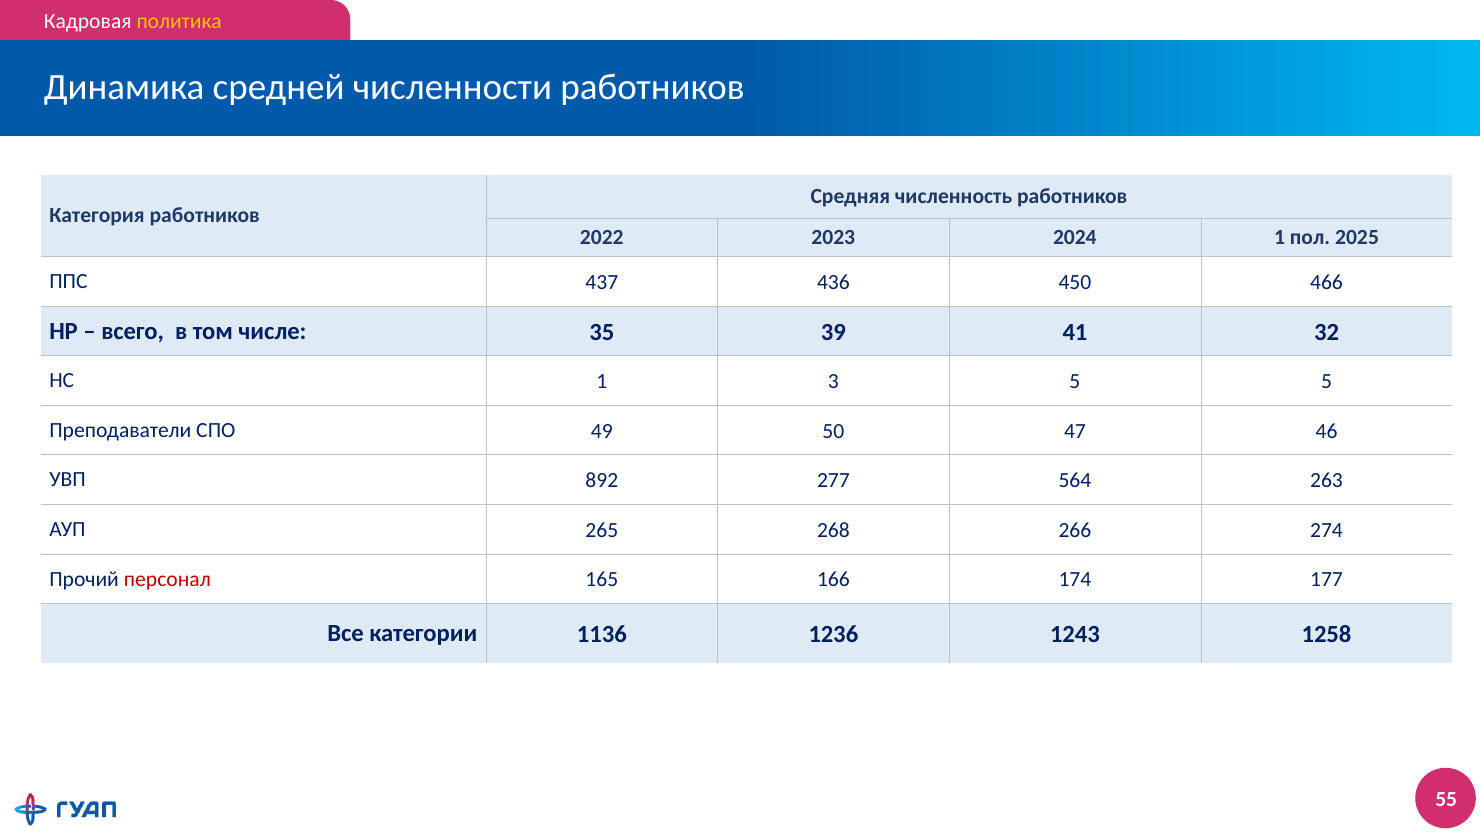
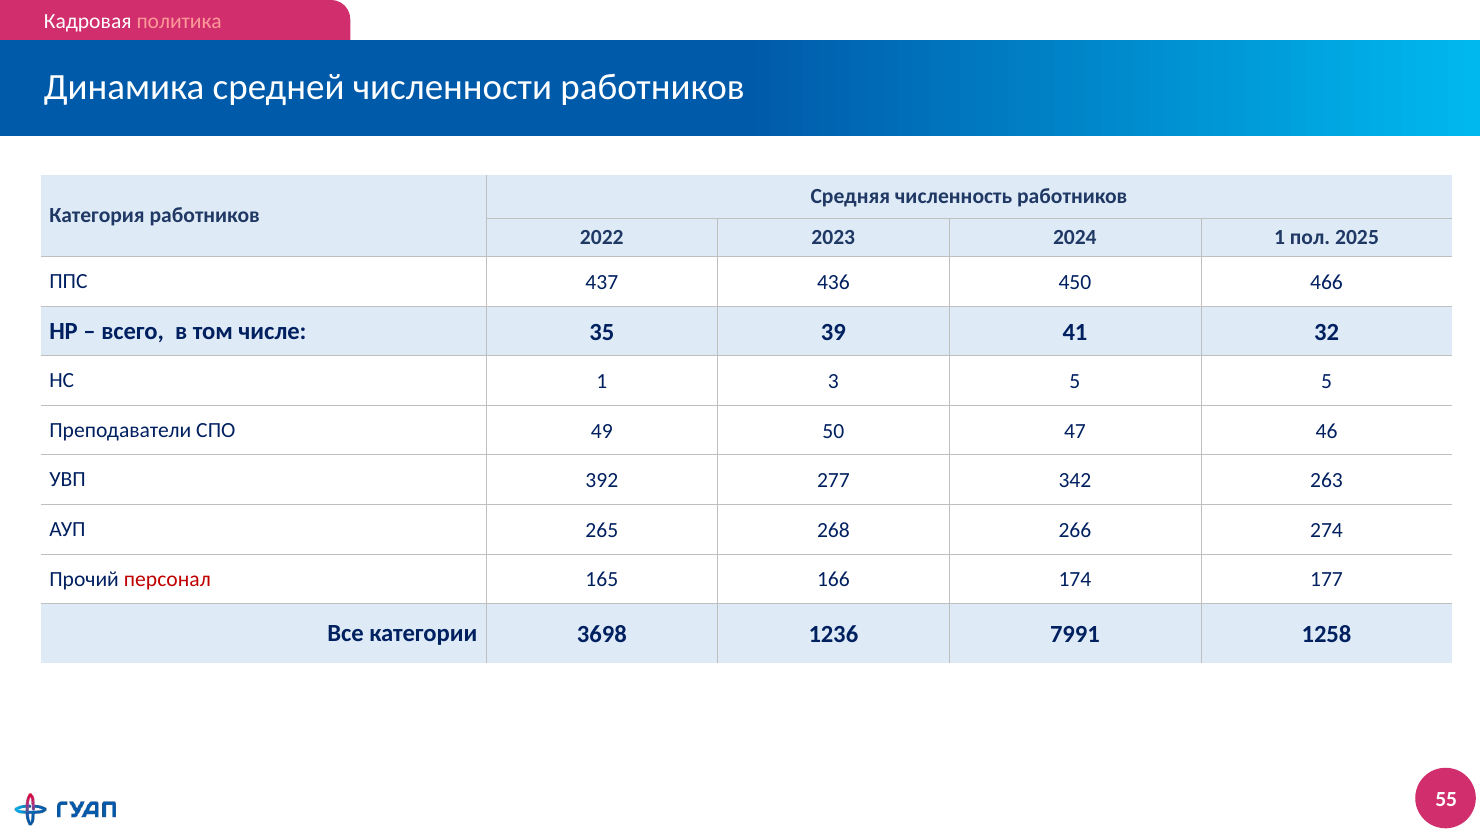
политика colour: yellow -> pink
892: 892 -> 392
564: 564 -> 342
1136: 1136 -> 3698
1243: 1243 -> 7991
